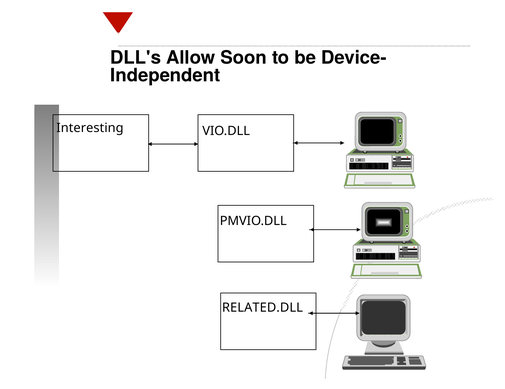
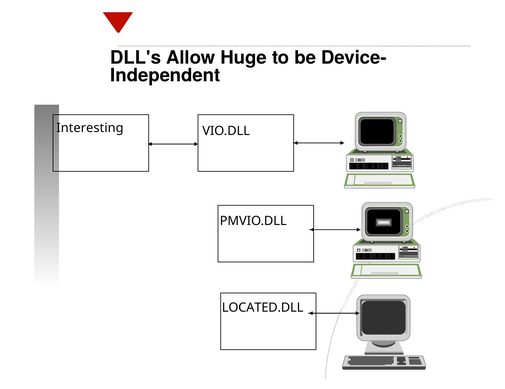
Soon: Soon -> Huge
RELATED.DLL: RELATED.DLL -> LOCATED.DLL
